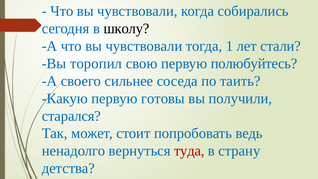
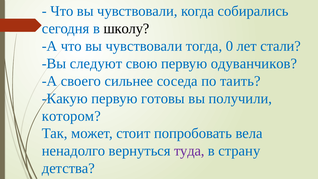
1: 1 -> 0
торопил: торопил -> следуют
полюбуйтесь: полюбуйтесь -> одуванчиков
старался: старался -> котором
ведь: ведь -> вела
туда colour: red -> purple
